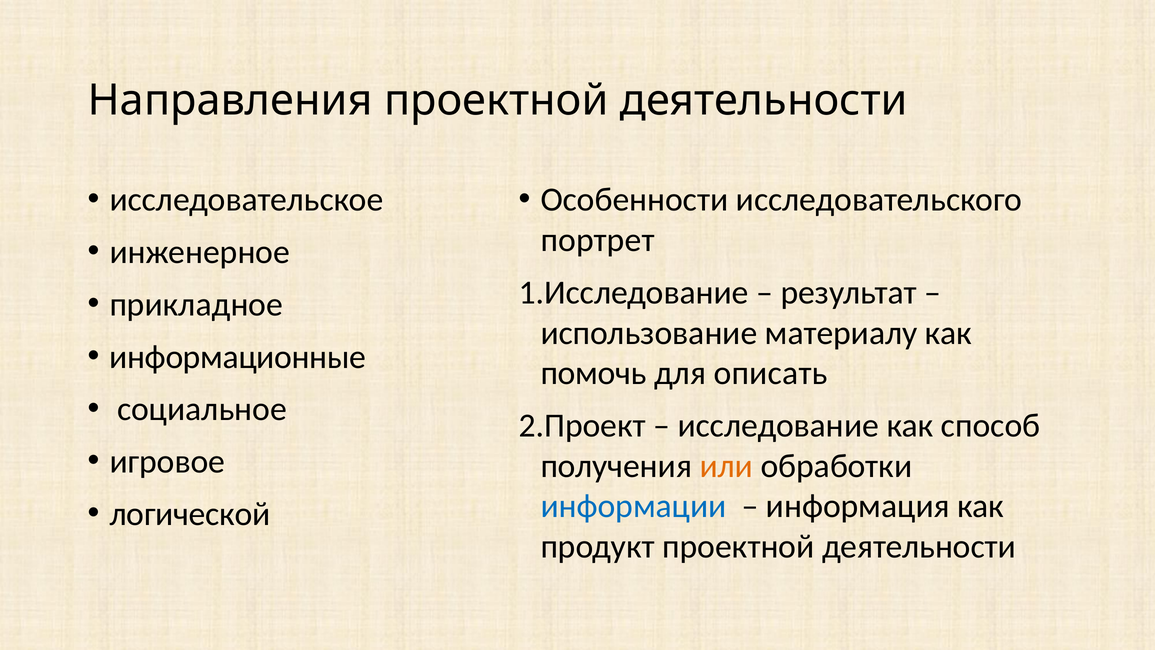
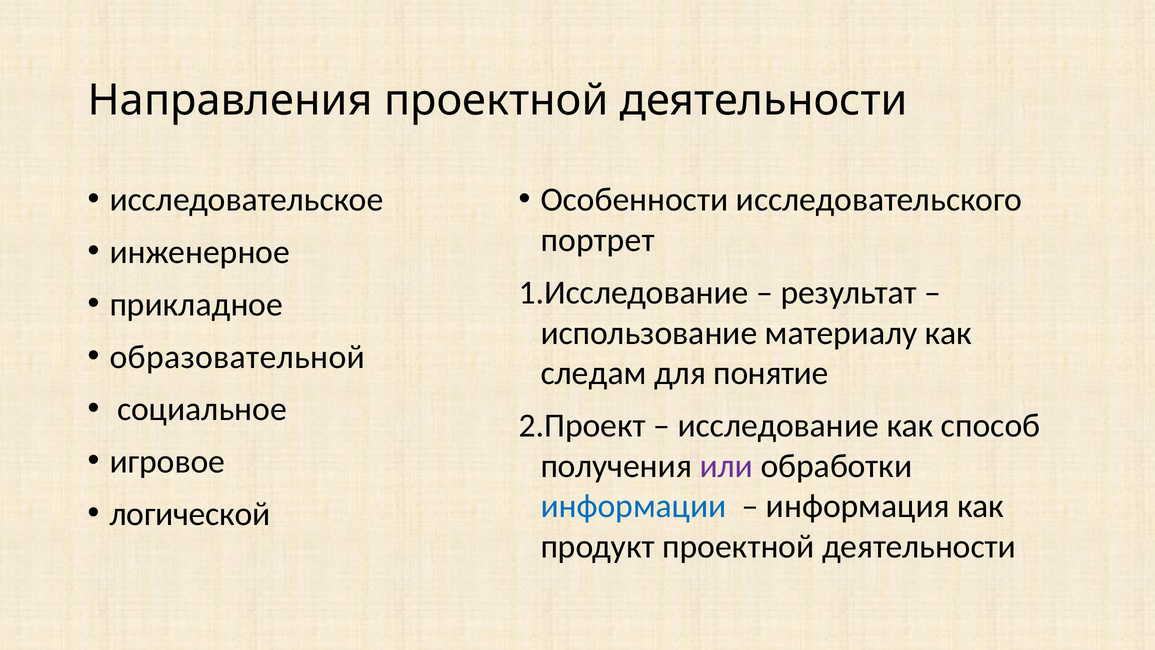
информационные: информационные -> образовательной
помочь: помочь -> следам
описать: описать -> понятие
или colour: orange -> purple
